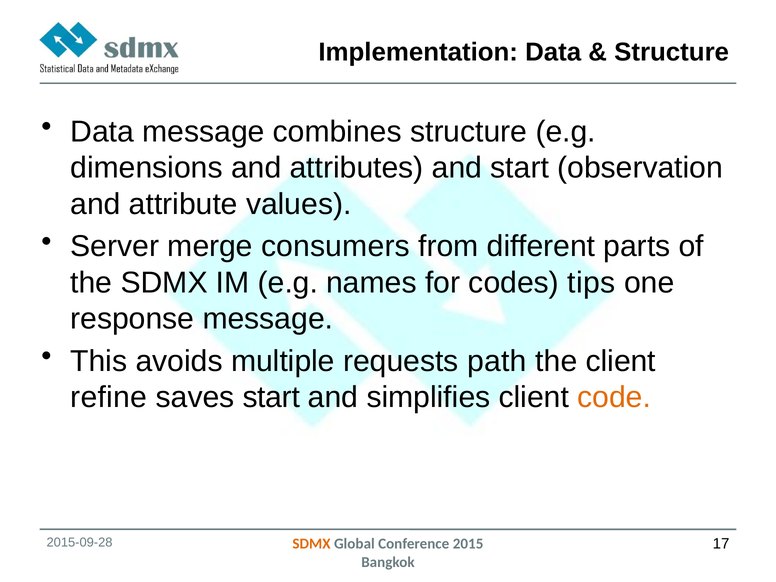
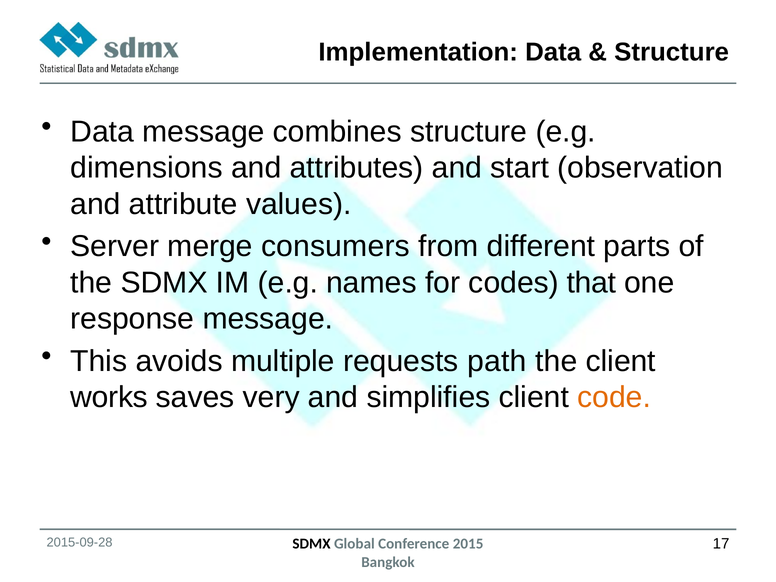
tips: tips -> that
refine: refine -> works
saves start: start -> very
SDMX at (311, 544) colour: orange -> black
